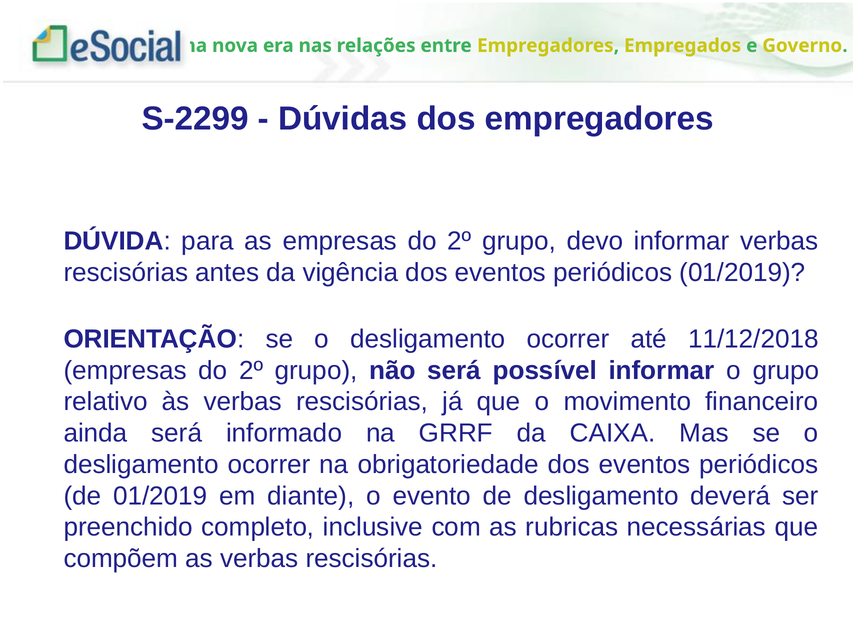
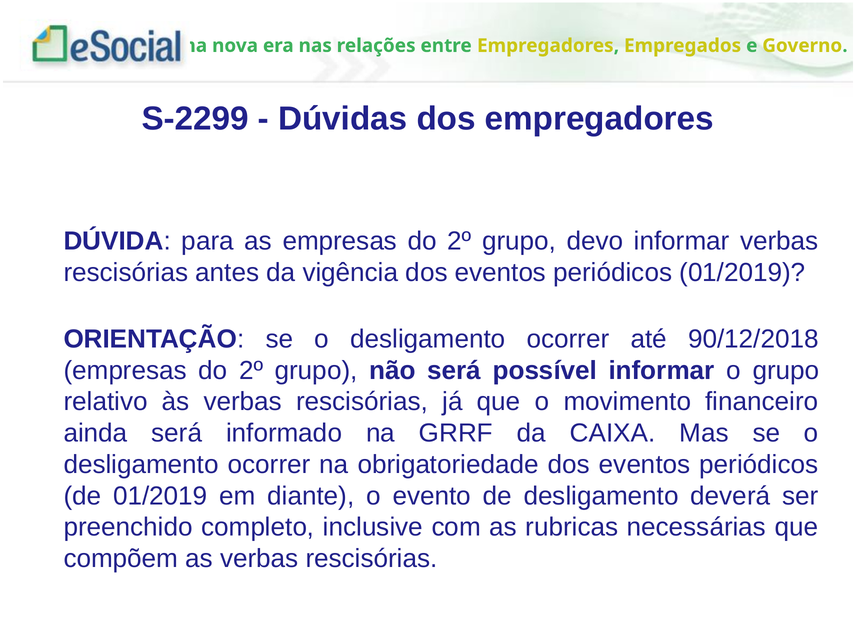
11/12/2018: 11/12/2018 -> 90/12/2018
